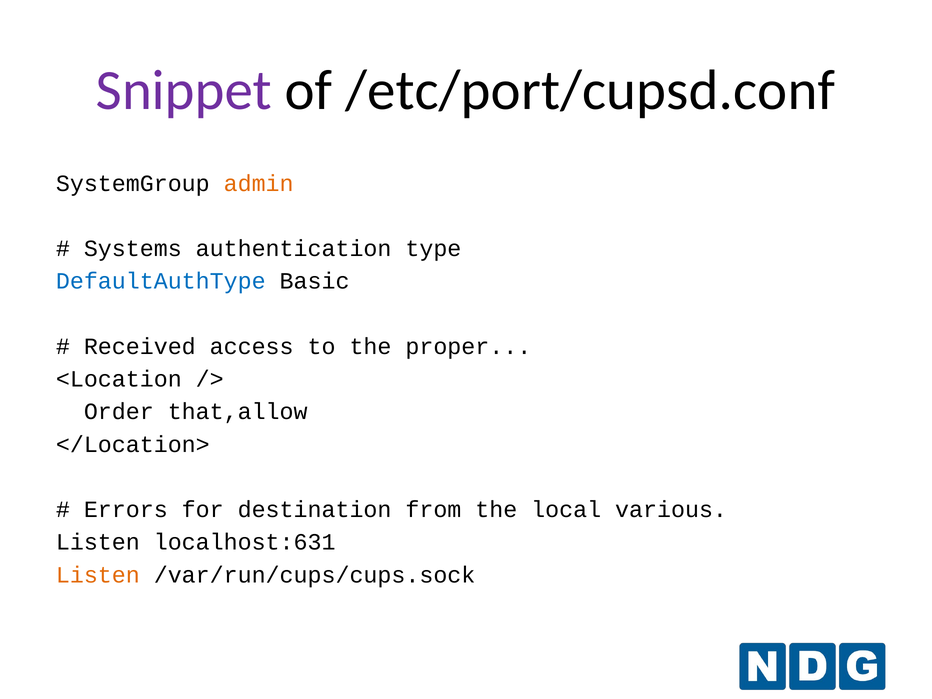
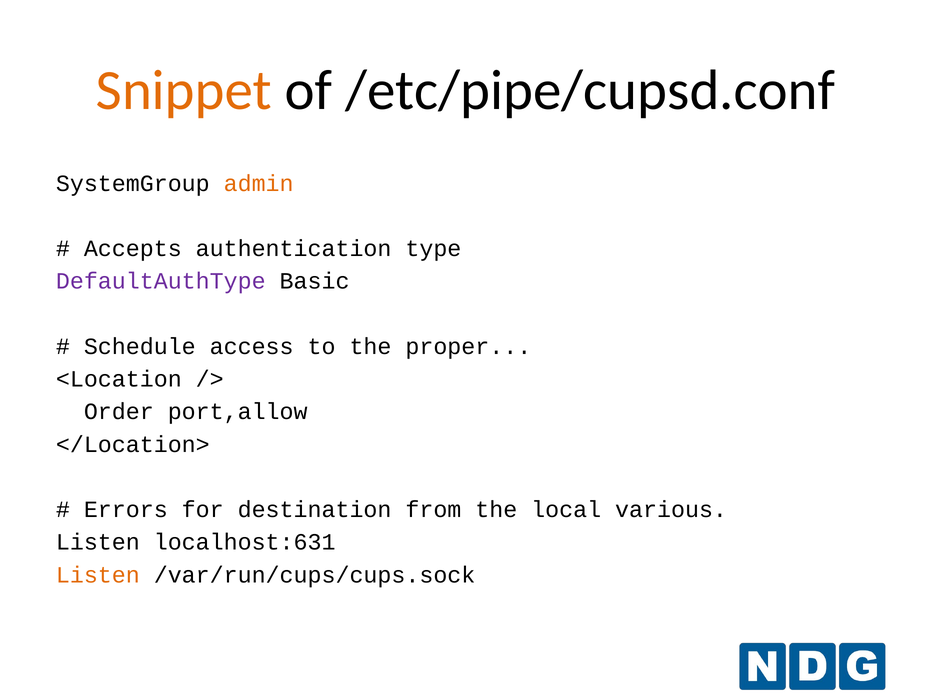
Snippet colour: purple -> orange
/etc/port/cupsd.conf: /etc/port/cupsd.conf -> /etc/pipe/cupsd.conf
Systems: Systems -> Accepts
DefaultAuthType colour: blue -> purple
Received: Received -> Schedule
that,allow: that,allow -> port,allow
